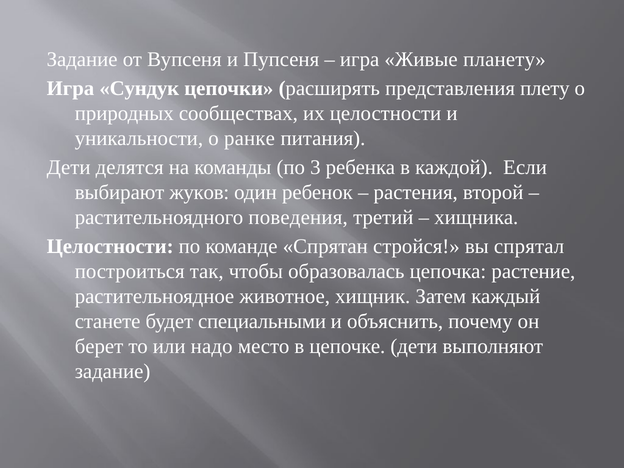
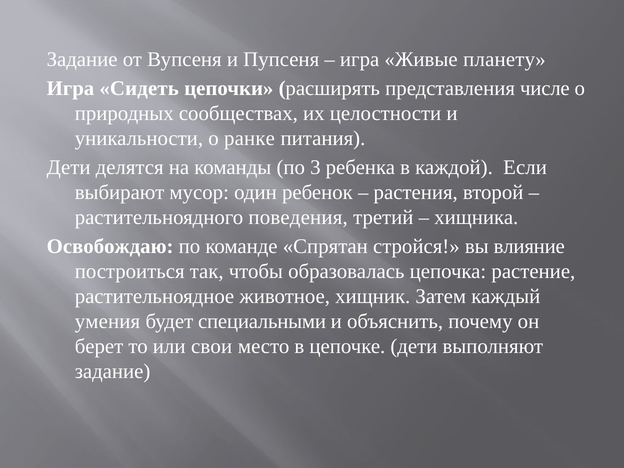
Сундук: Сундук -> Сидеть
плету: плету -> числе
жуков: жуков -> мусор
Целостности at (110, 247): Целостности -> Освобождаю
спрятал: спрятал -> влияние
станете: станете -> умения
надо: надо -> свои
